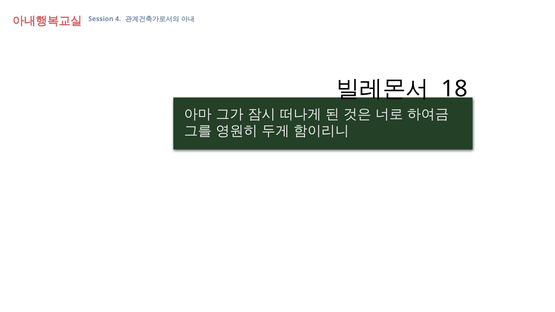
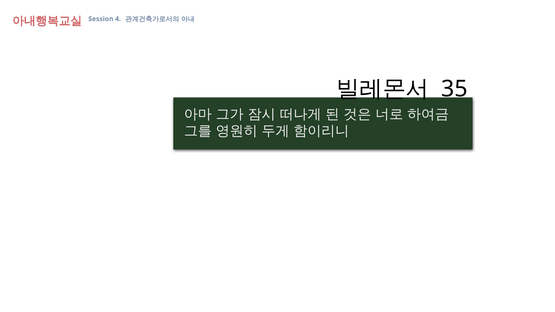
18: 18 -> 35
